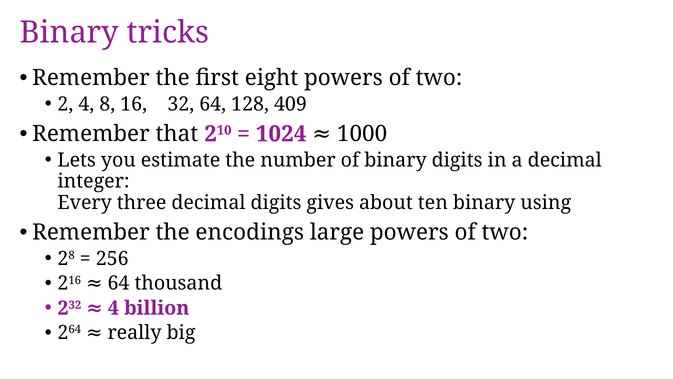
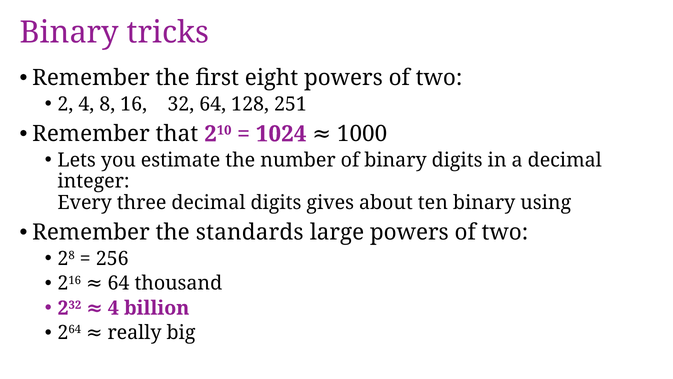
409: 409 -> 251
encodings: encodings -> standards
